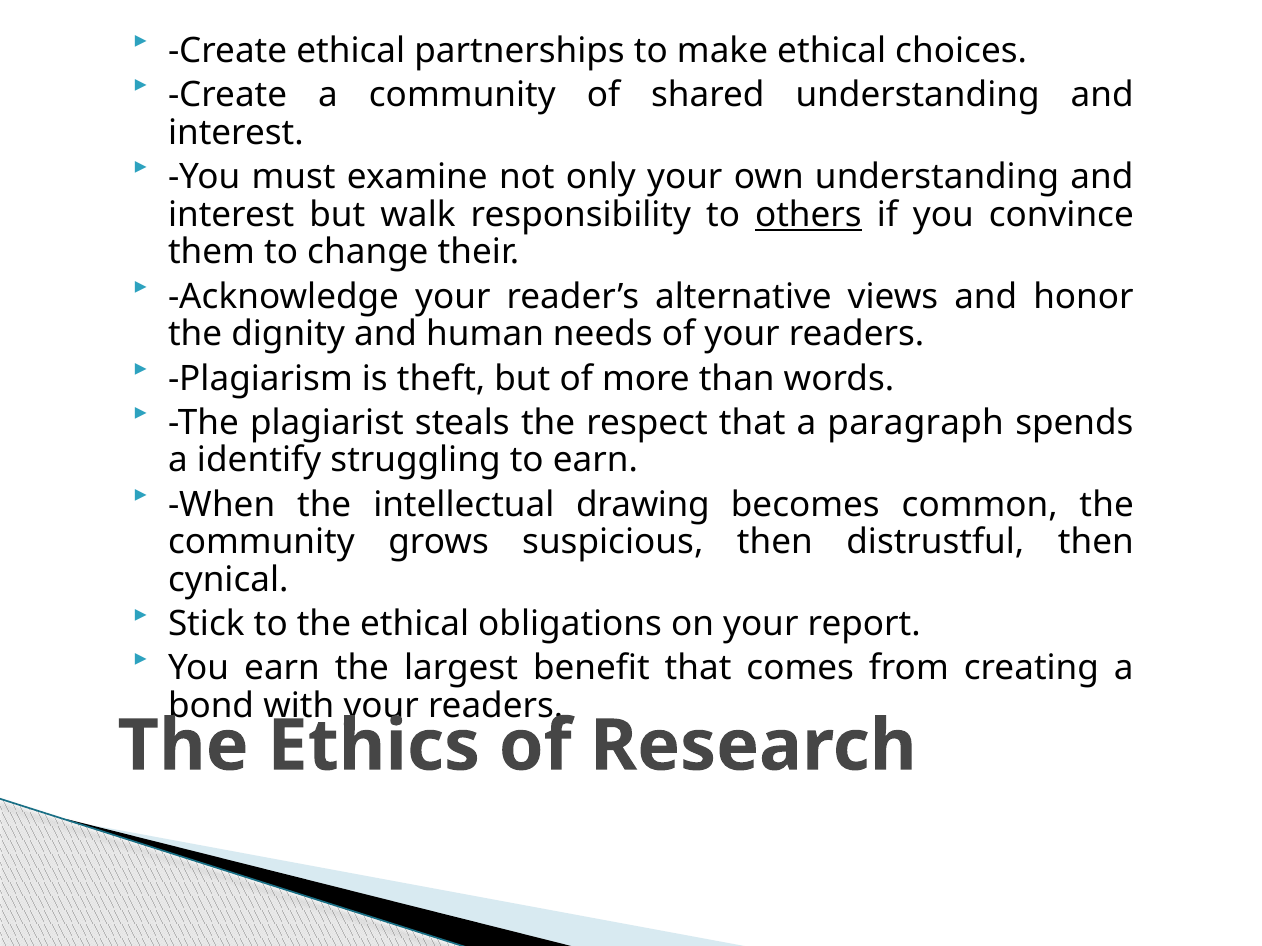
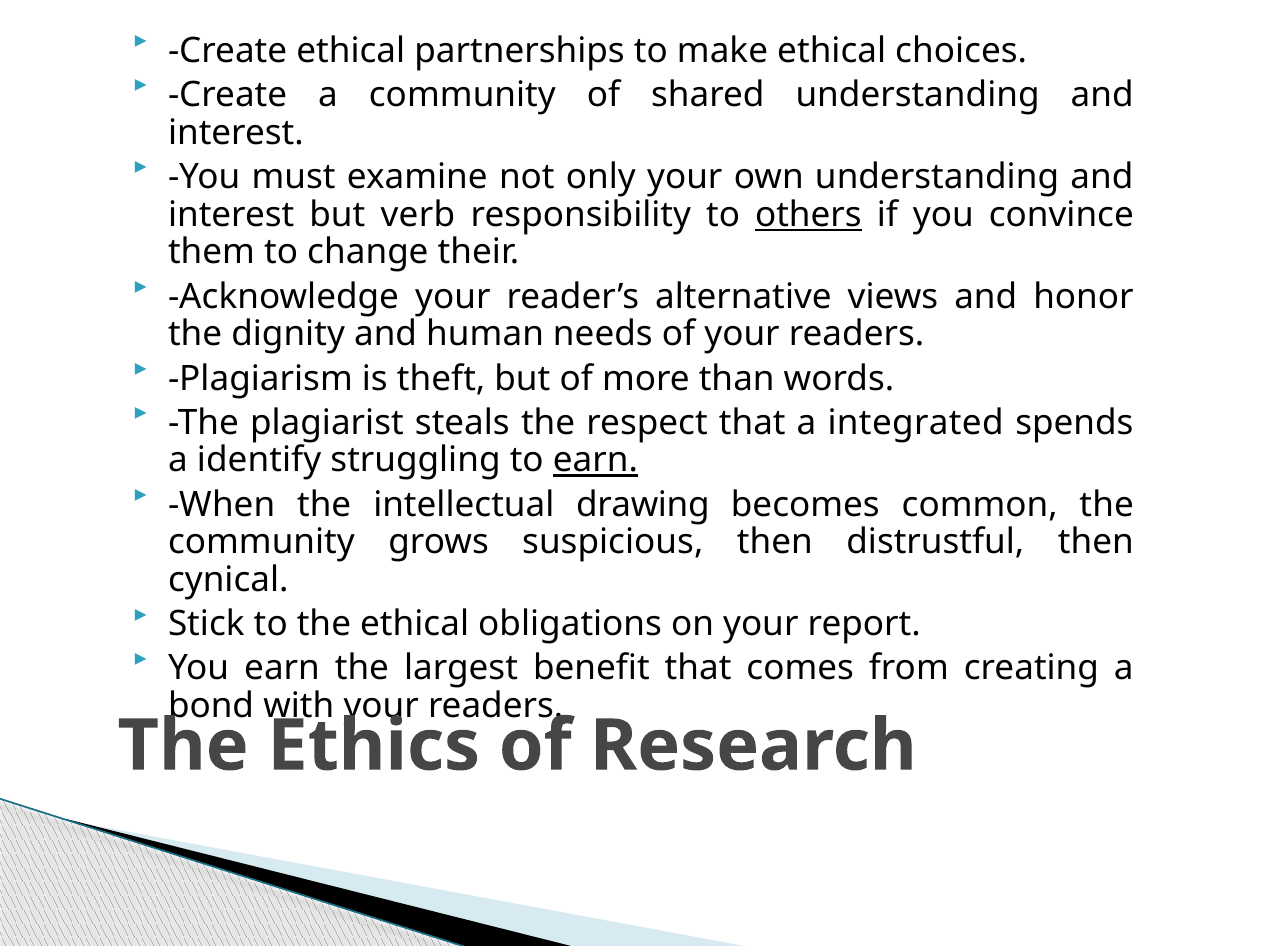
walk: walk -> verb
paragraph: paragraph -> integrated
earn at (595, 461) underline: none -> present
